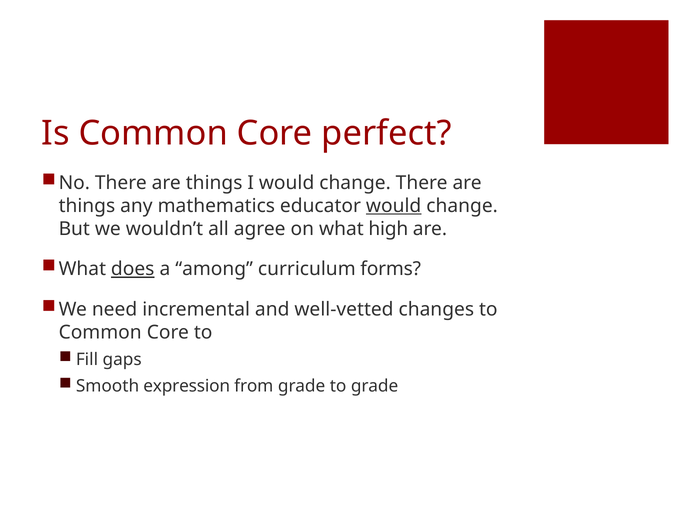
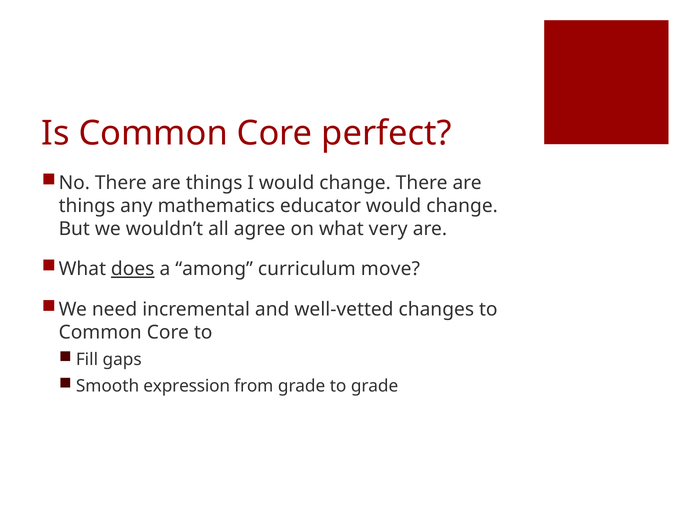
would at (394, 206) underline: present -> none
high: high -> very
forms: forms -> move
